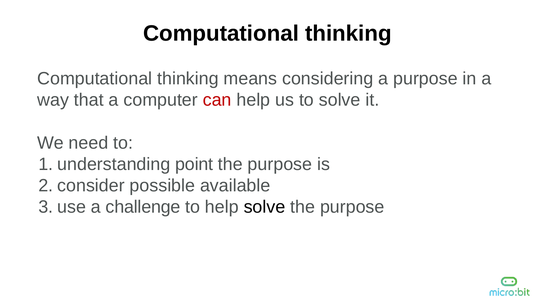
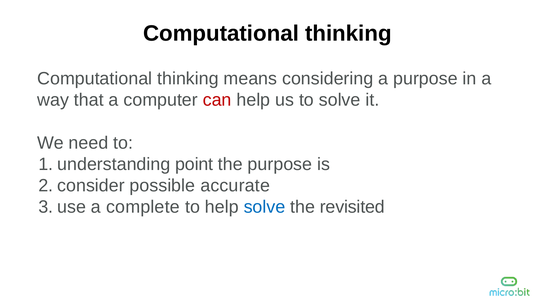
available: available -> accurate
challenge: challenge -> complete
solve at (264, 207) colour: black -> blue
purpose at (352, 207): purpose -> revisited
